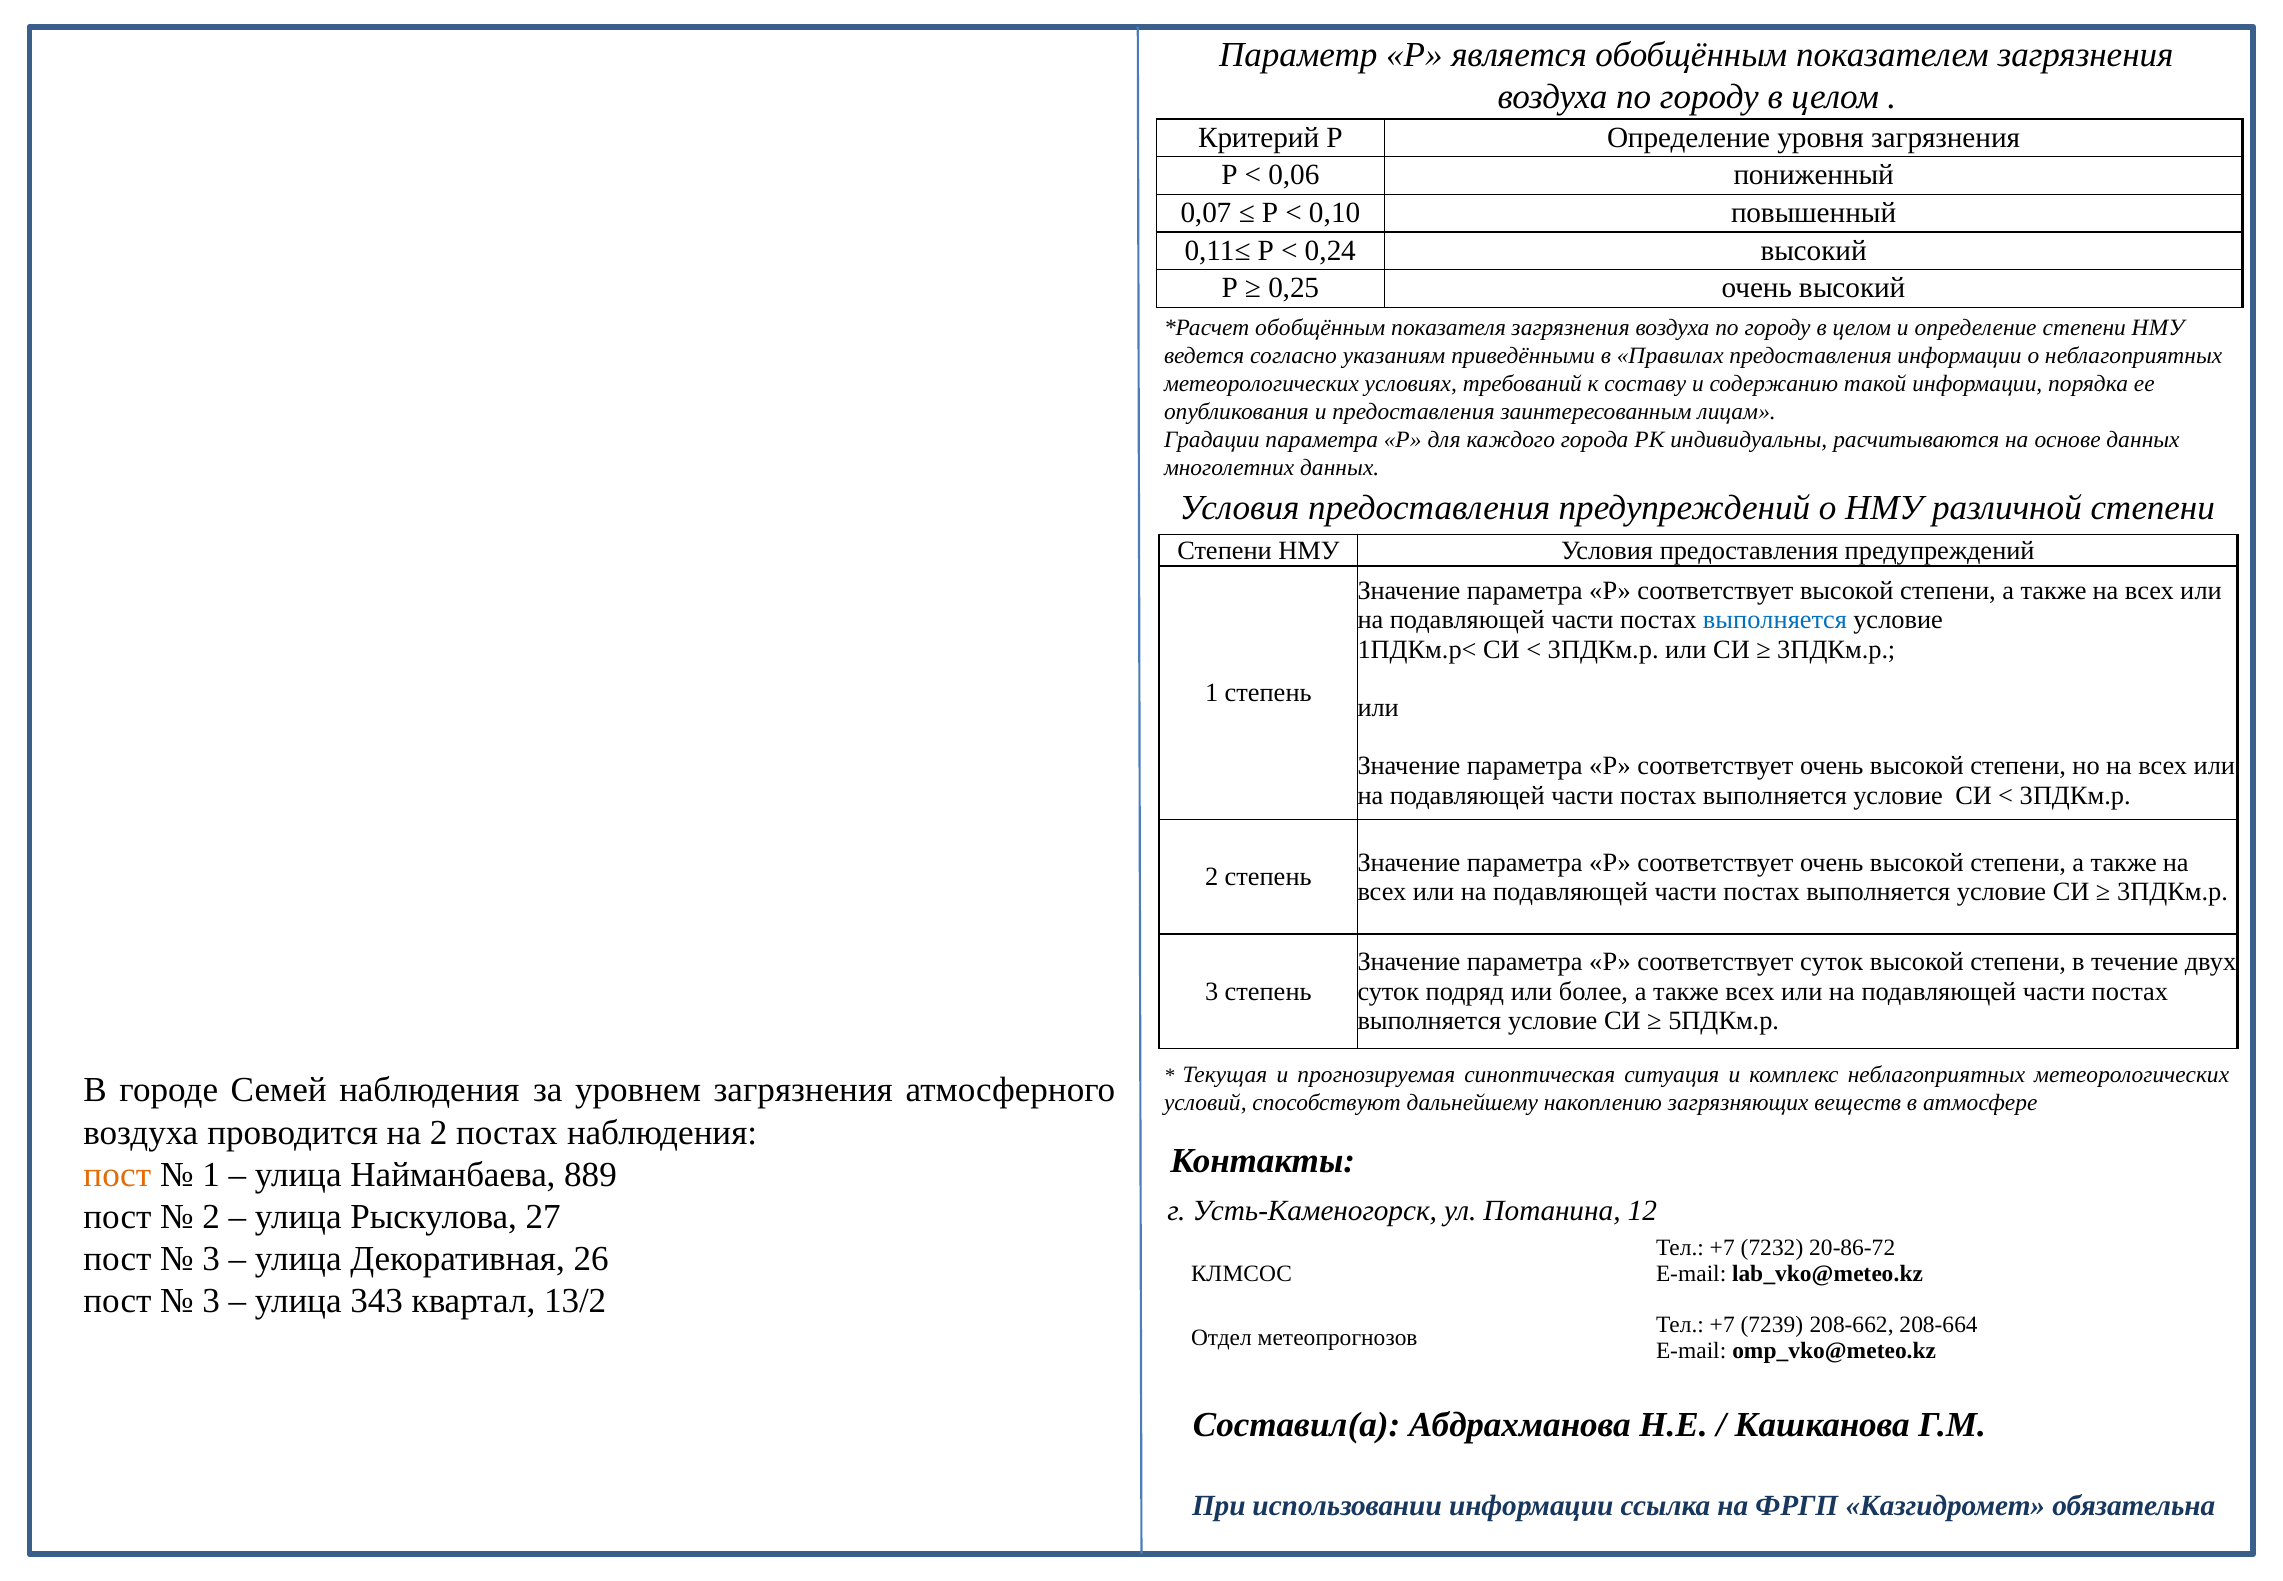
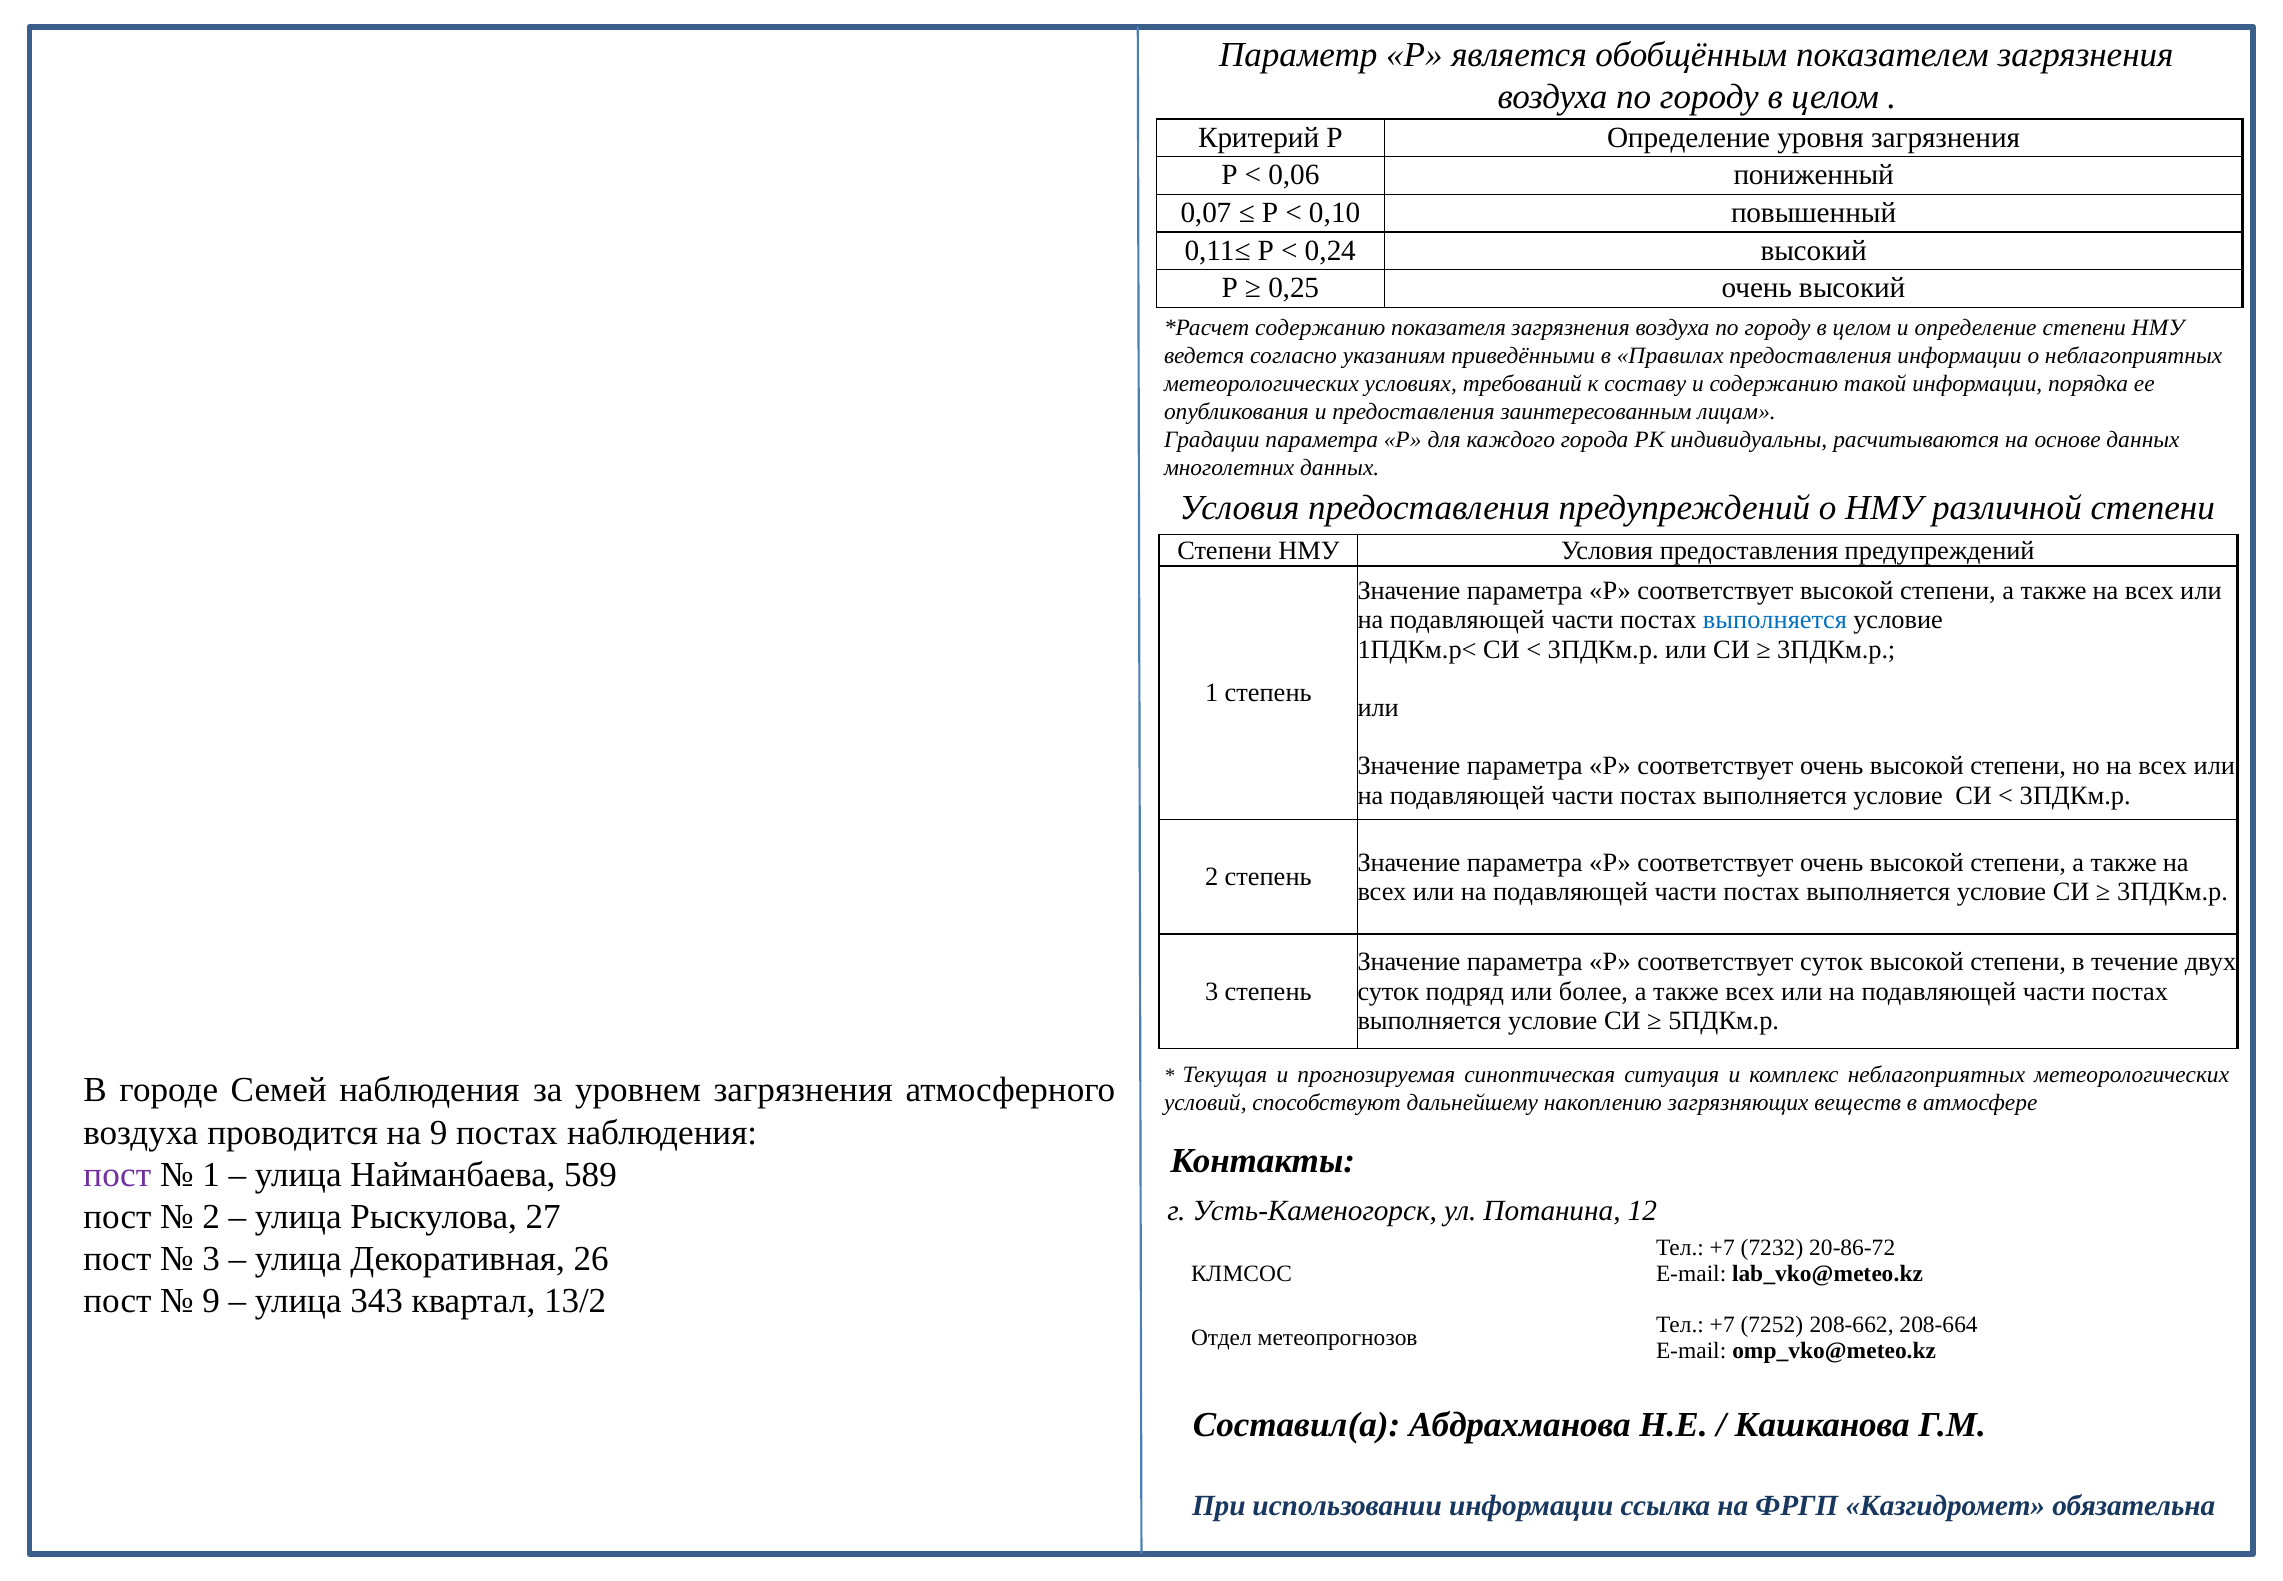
обобщённым at (1320, 328): обобщённым -> содержанию
на 2: 2 -> 9
пост at (117, 1174) colour: orange -> purple
889: 889 -> 589
3 at (211, 1301): 3 -> 9
7239: 7239 -> 7252
